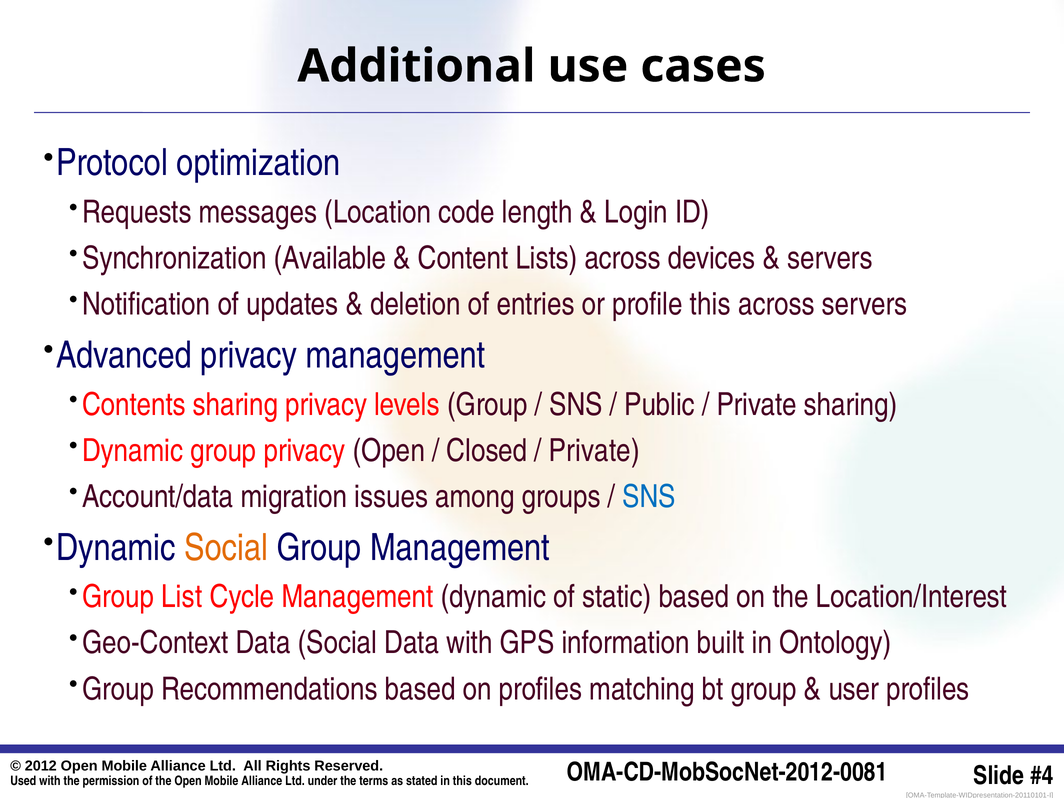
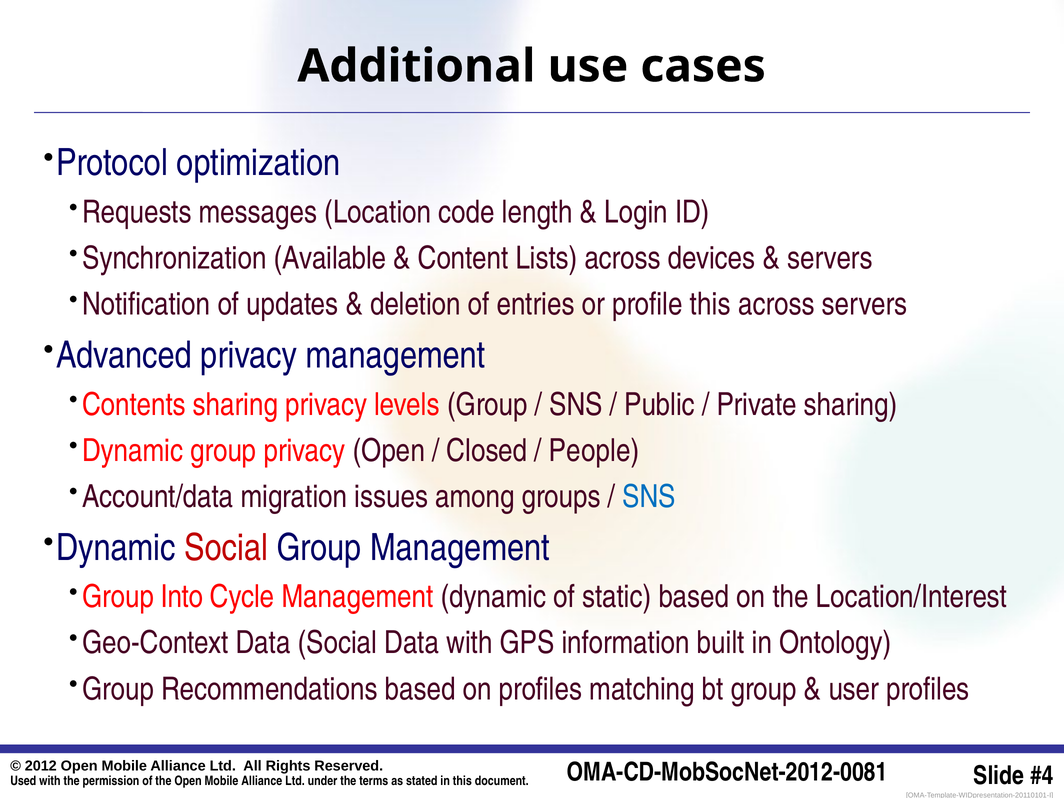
Private at (594, 451): Private -> People
Social at (226, 548) colour: orange -> red
List: List -> Into
